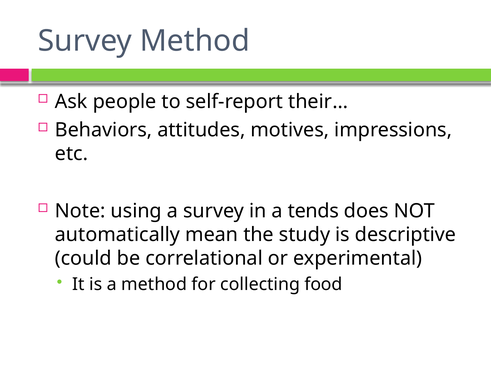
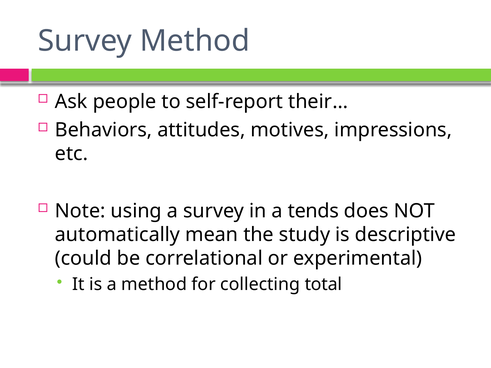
food: food -> total
